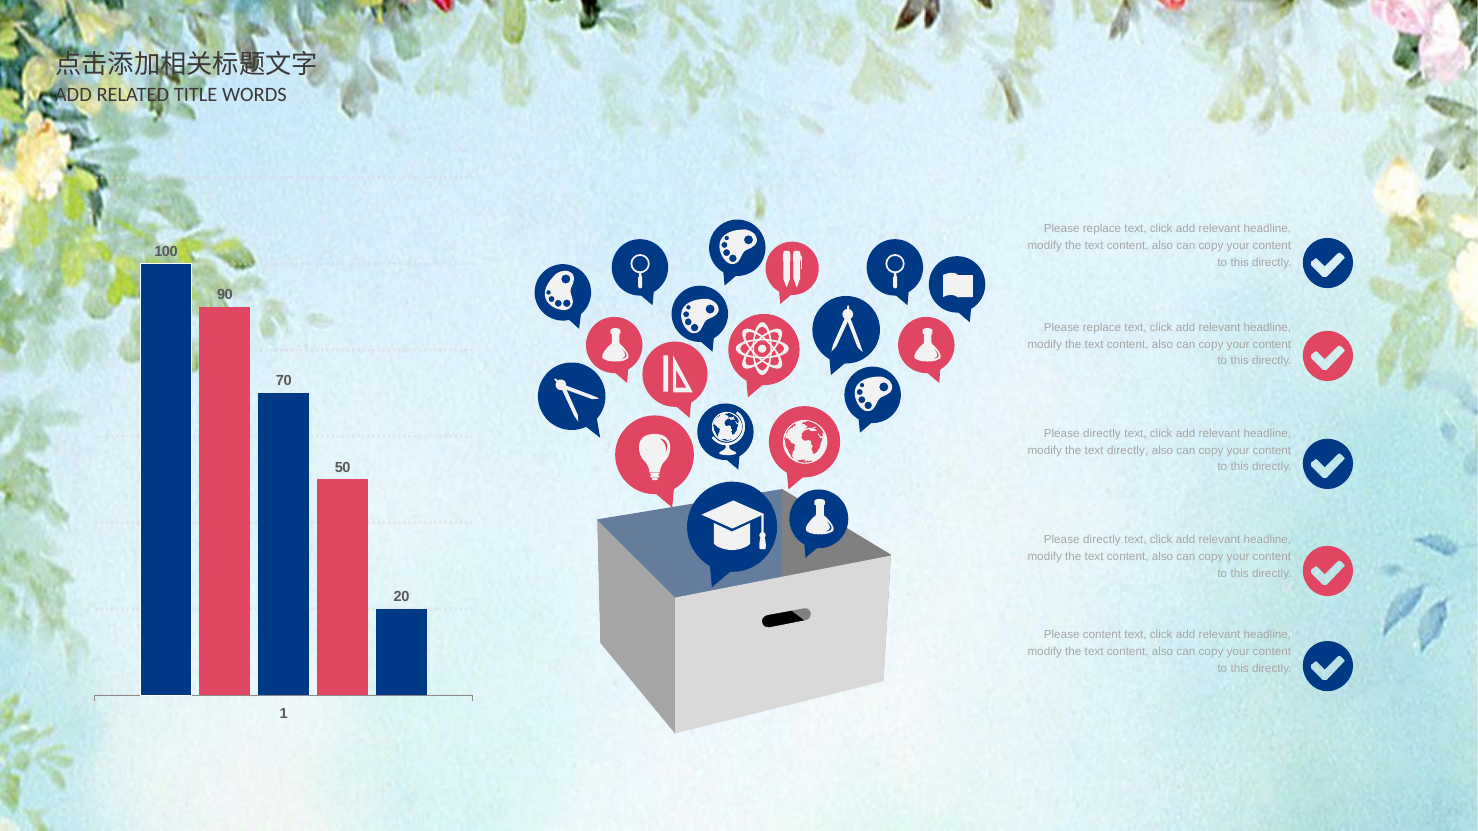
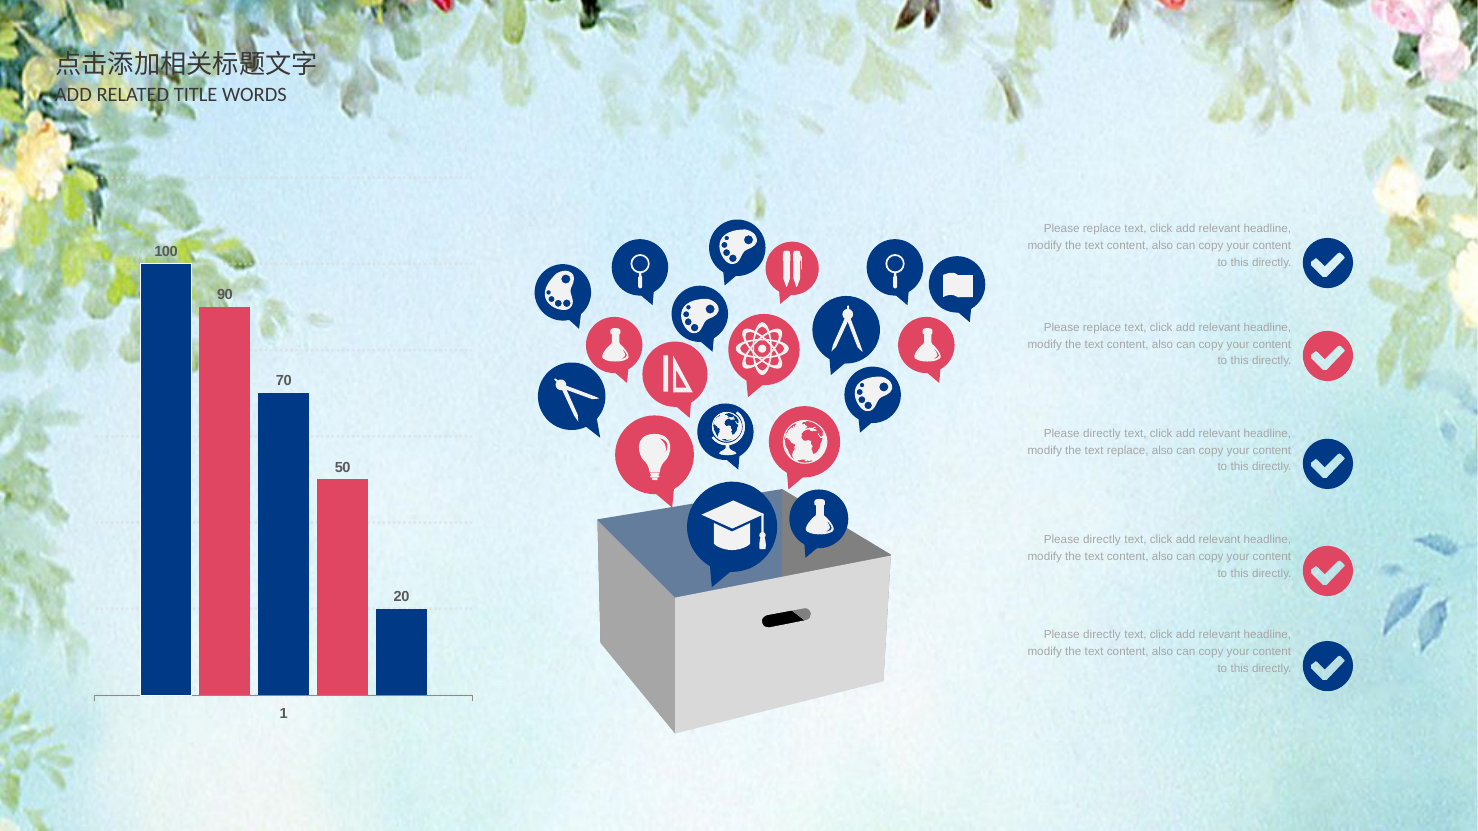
text directly: directly -> replace
content at (1102, 635): content -> directly
